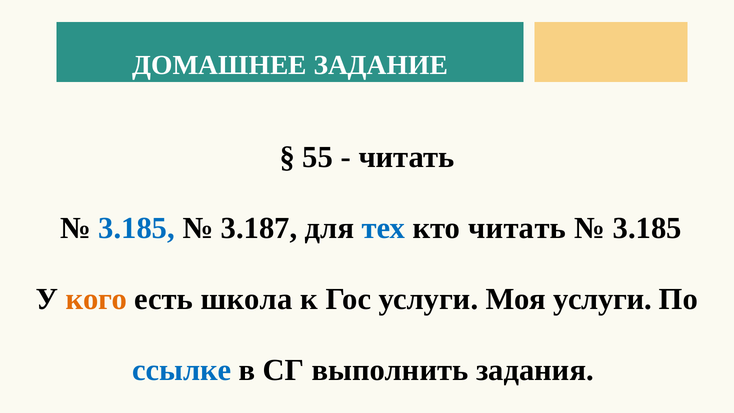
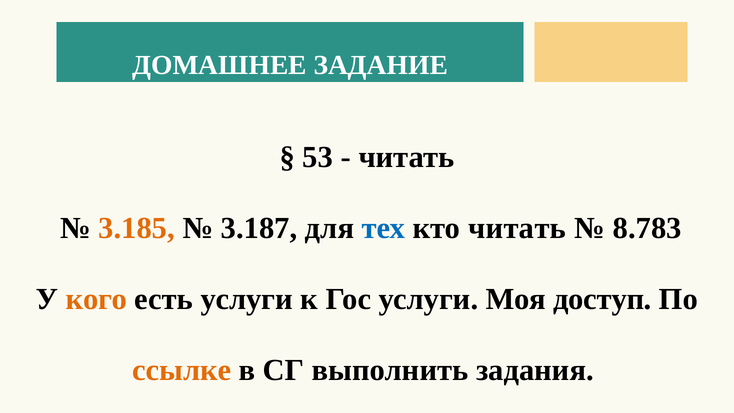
55: 55 -> 53
3.185 at (137, 228) colour: blue -> orange
3.185 at (647, 228): 3.185 -> 8.783
есть школа: школа -> услуги
Моя услуги: услуги -> доступ
ссылке colour: blue -> orange
